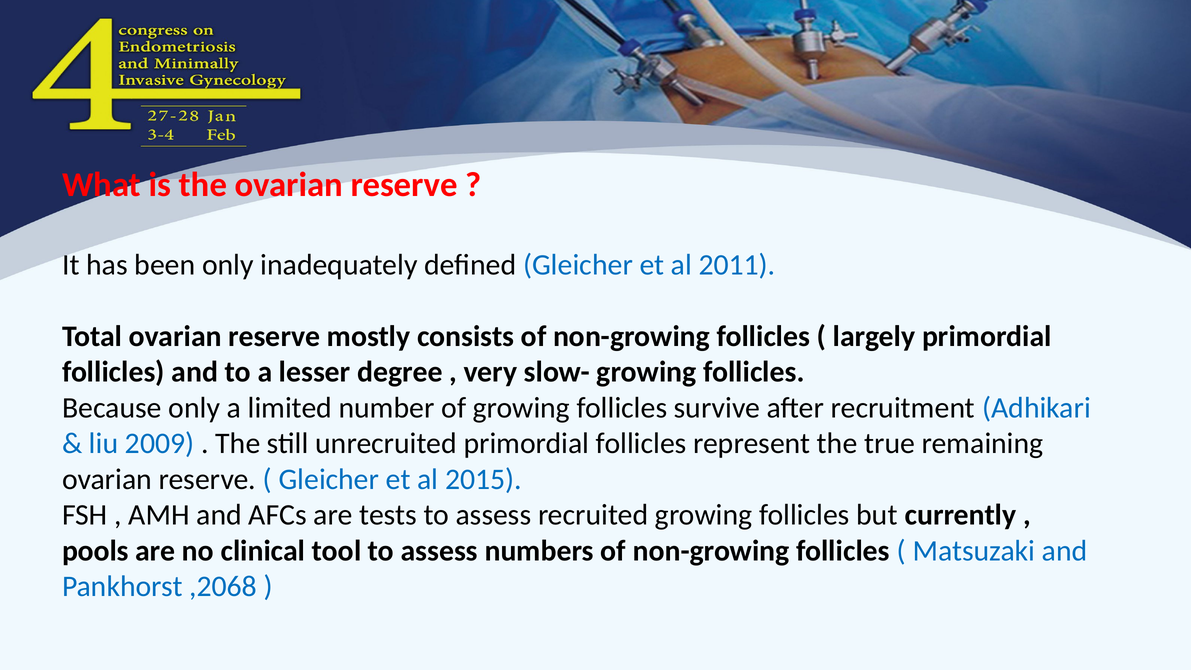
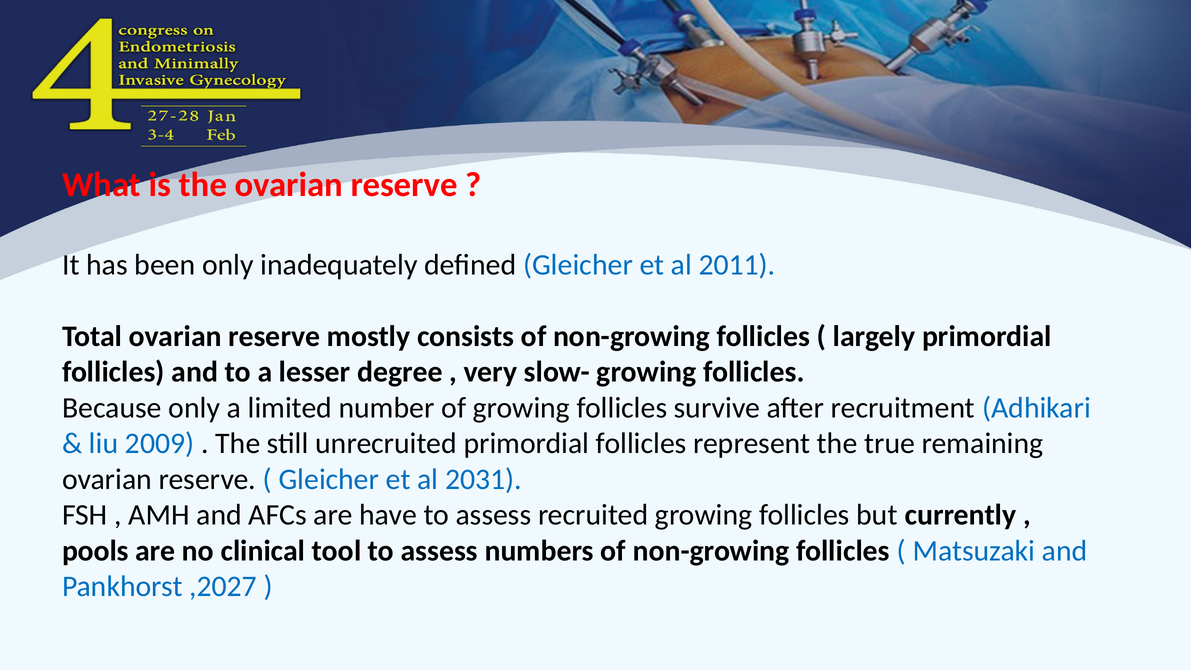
2015: 2015 -> 2031
tests: tests -> have
,2068: ,2068 -> ,2027
